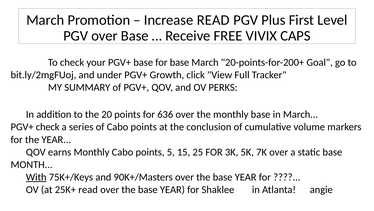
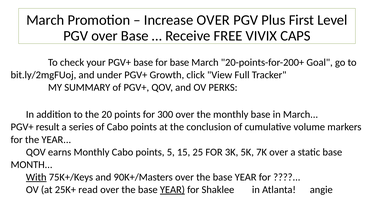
Increase READ: READ -> OVER
636: 636 -> 300
PGV+ check: check -> result
YEAR at (172, 189) underline: none -> present
